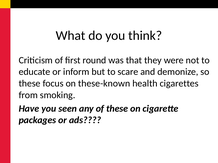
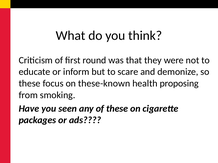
cigarettes: cigarettes -> proposing
